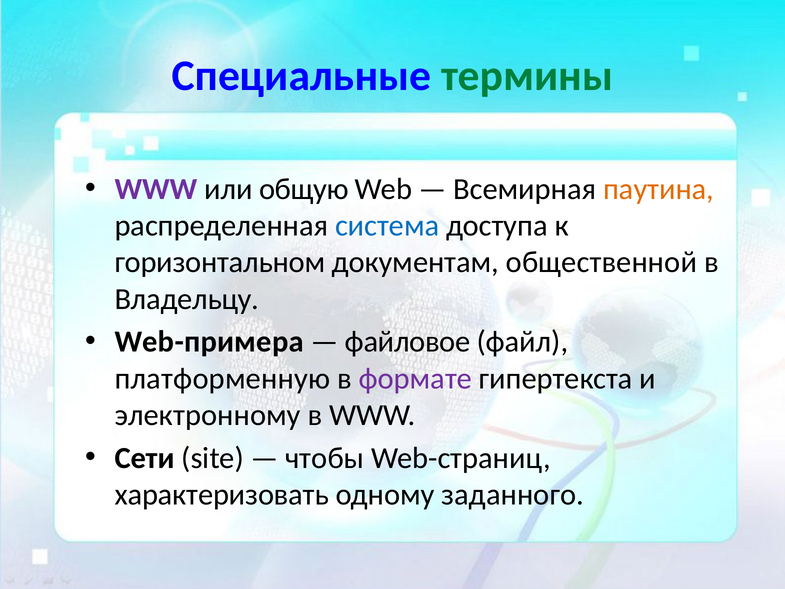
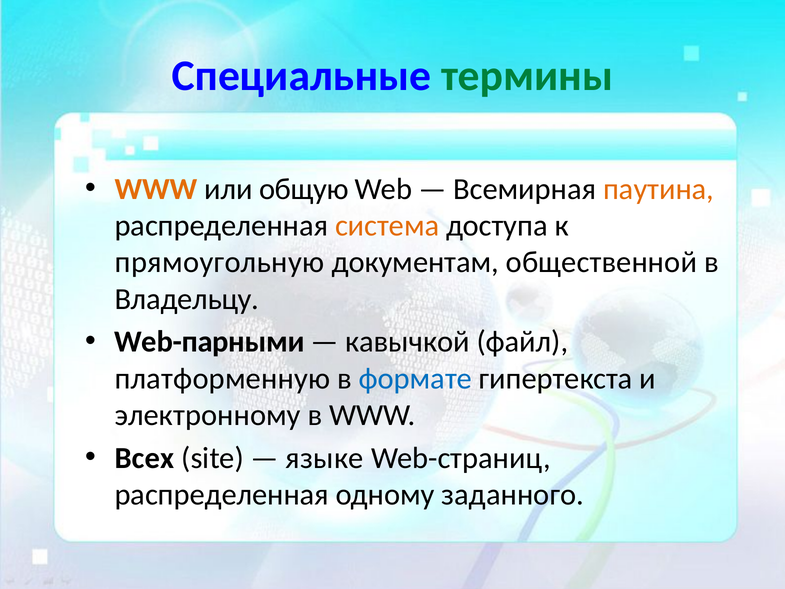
WWW at (156, 189) colour: purple -> orange
система colour: blue -> orange
горизонтальном: горизонтальном -> прямоугольную
Web-примера: Web-примера -> Web-парными
файловое: файловое -> кавычкой
формате colour: purple -> blue
Сети: Сети -> Всех
чтобы: чтобы -> языке
характеризовать at (222, 494): характеризовать -> распределенная
